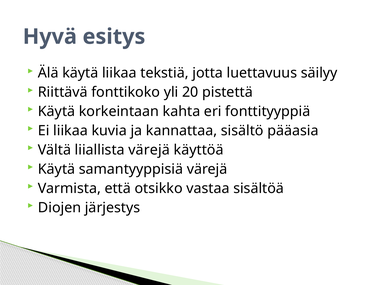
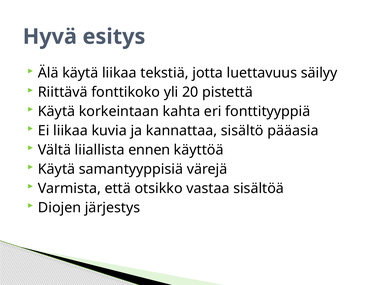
liiallista värejä: värejä -> ennen
